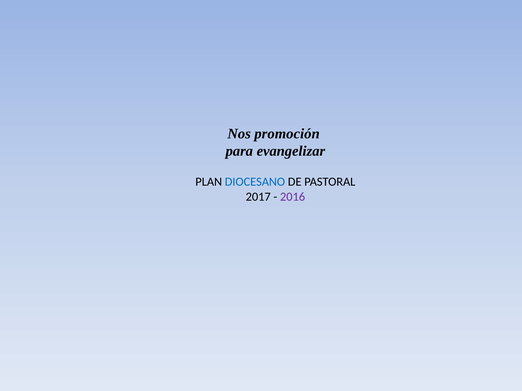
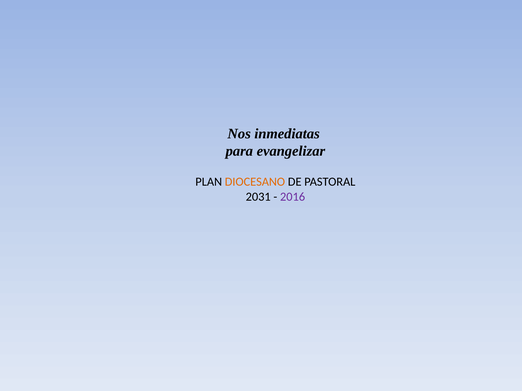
promoción: promoción -> inmediatas
DIOCESANO colour: blue -> orange
2017: 2017 -> 2031
